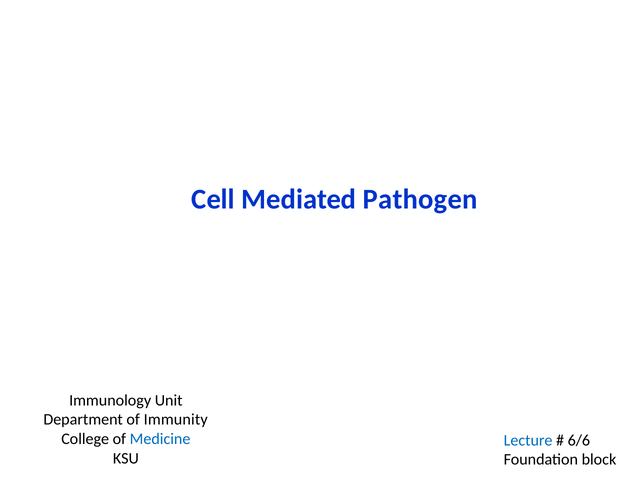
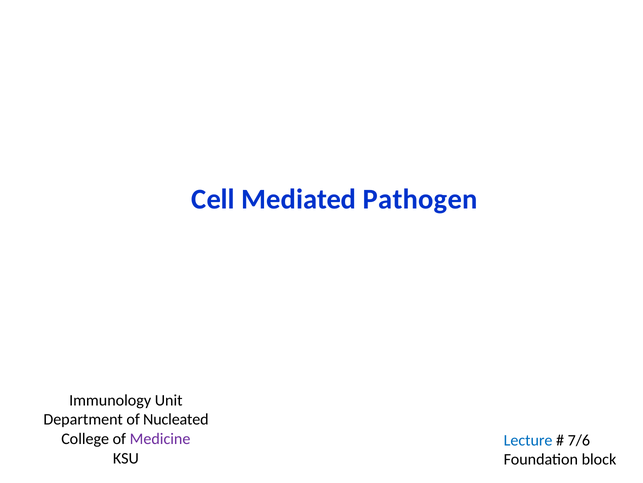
Immunity: Immunity -> Nucleated
Medicine colour: blue -> purple
6/6: 6/6 -> 7/6
